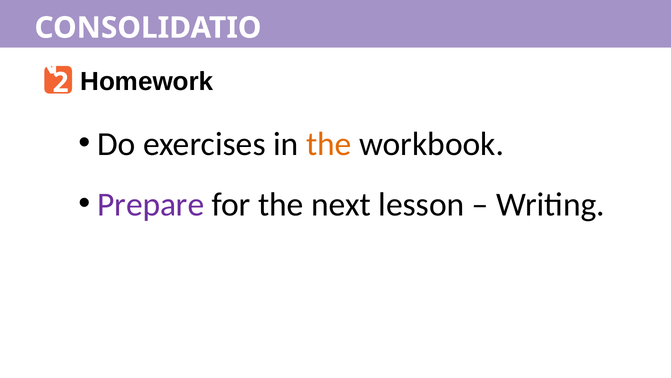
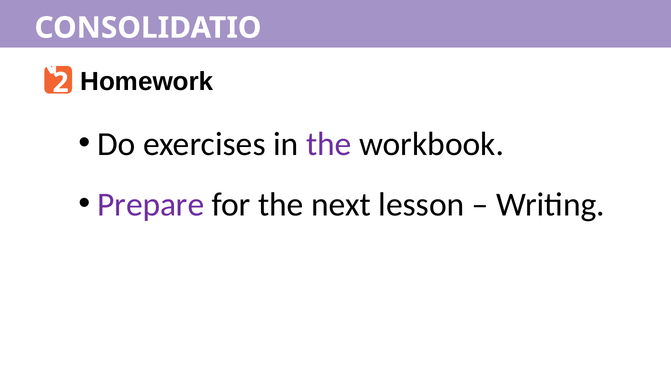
the at (329, 144) colour: orange -> purple
